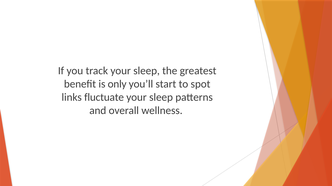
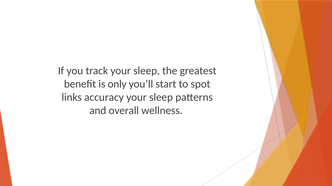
fluctuate: fluctuate -> accuracy
